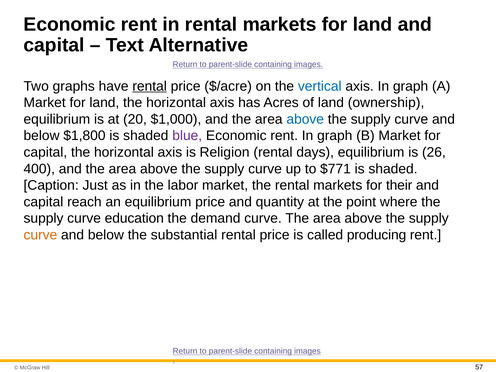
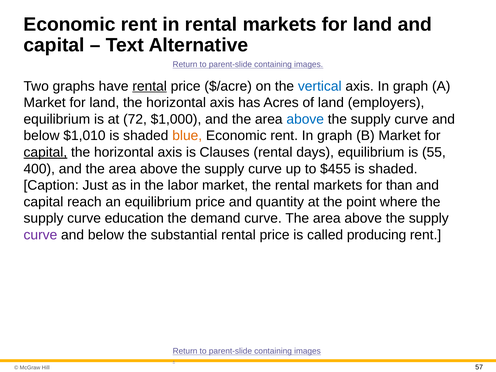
ownership: ownership -> employers
20: 20 -> 72
$1,800: $1,800 -> $1,010
blue colour: purple -> orange
capital at (45, 152) underline: none -> present
Religion: Religion -> Clauses
26: 26 -> 55
$771: $771 -> $455
their: their -> than
curve at (40, 235) colour: orange -> purple
